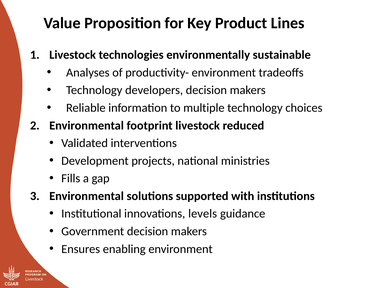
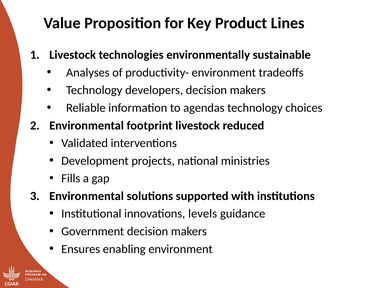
multiple: multiple -> agendas
